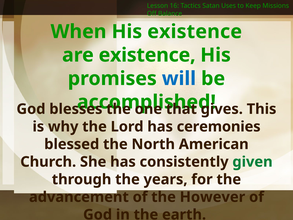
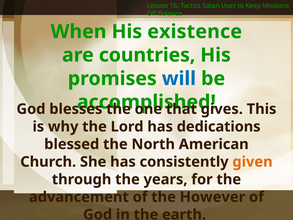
are existence: existence -> countries
ceremonies: ceremonies -> dedications
given colour: green -> orange
